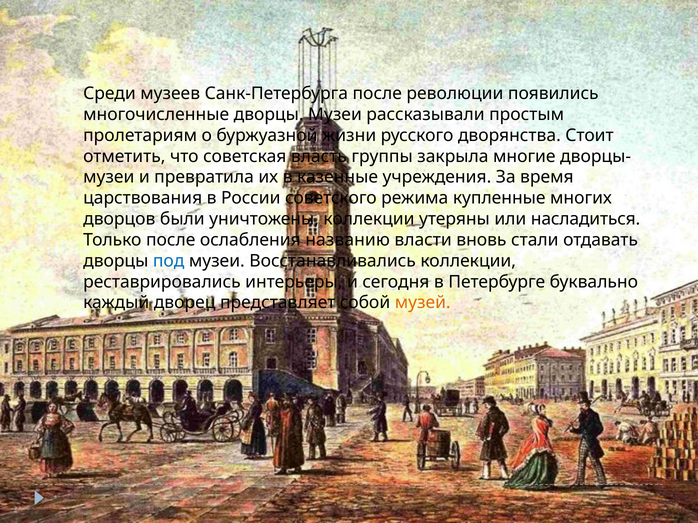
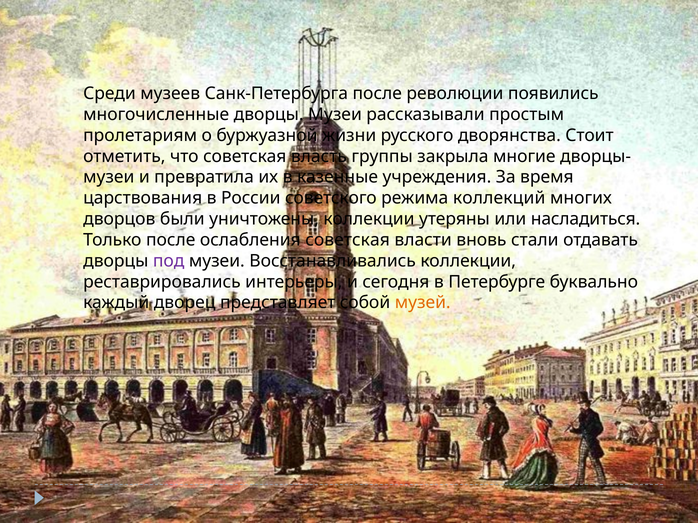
купленные: купленные -> коллекций
ослабления названию: названию -> советская
под colour: blue -> purple
